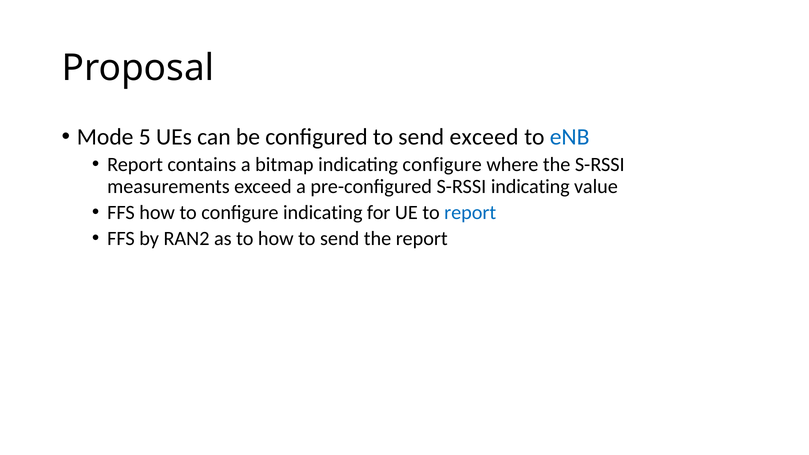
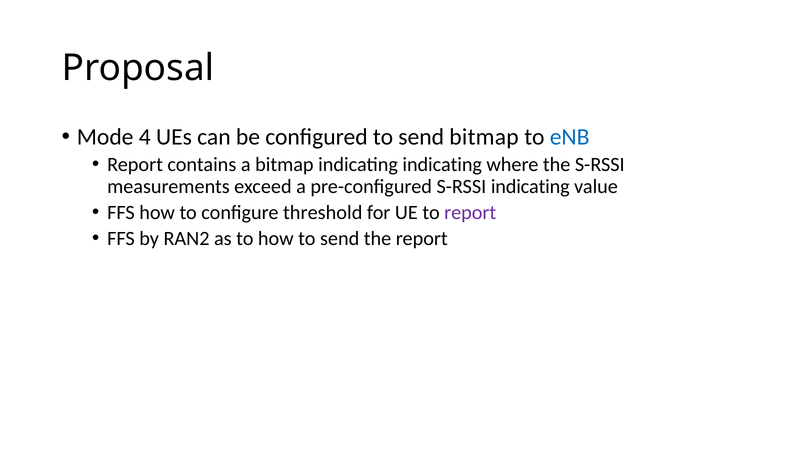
5: 5 -> 4
send exceed: exceed -> bitmap
indicating configure: configure -> indicating
configure indicating: indicating -> threshold
report at (470, 212) colour: blue -> purple
